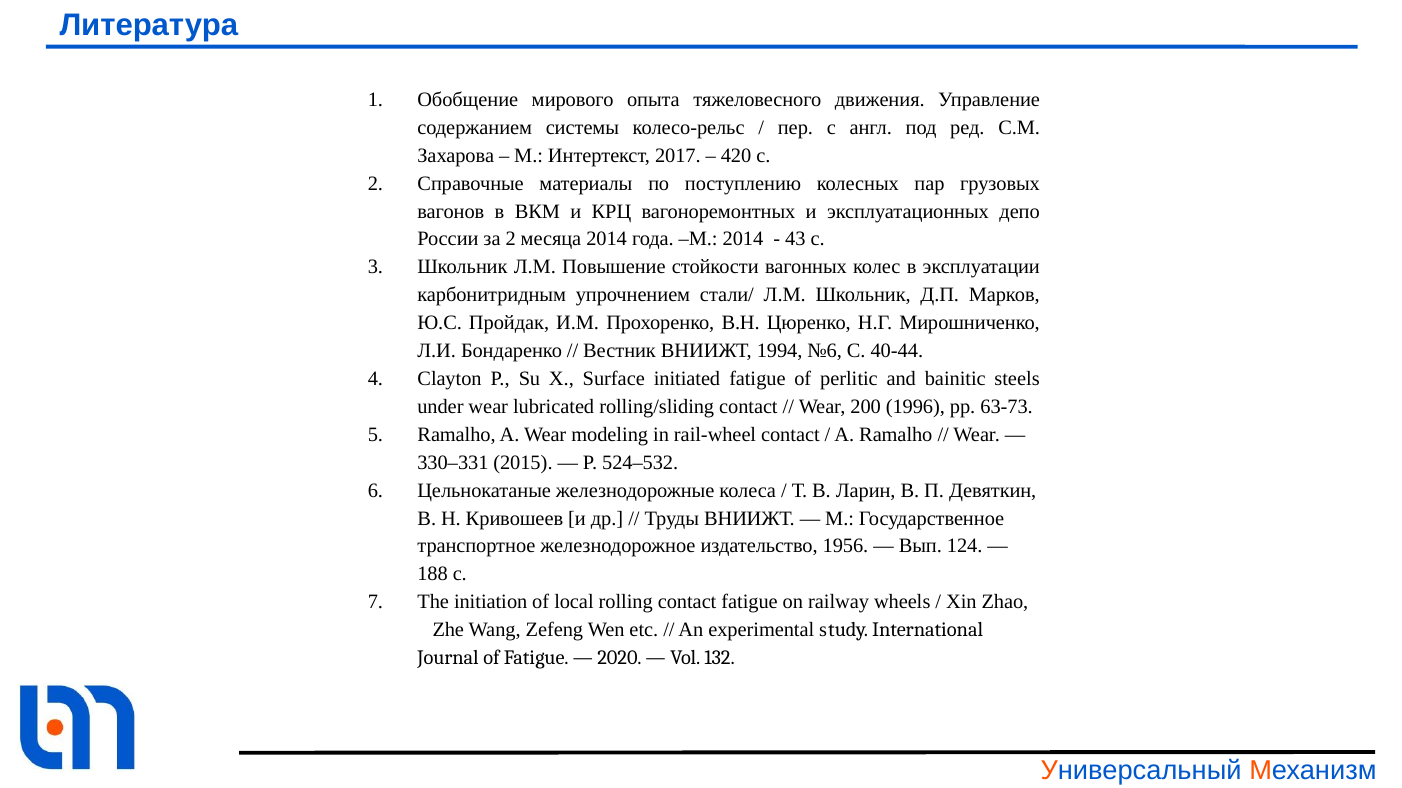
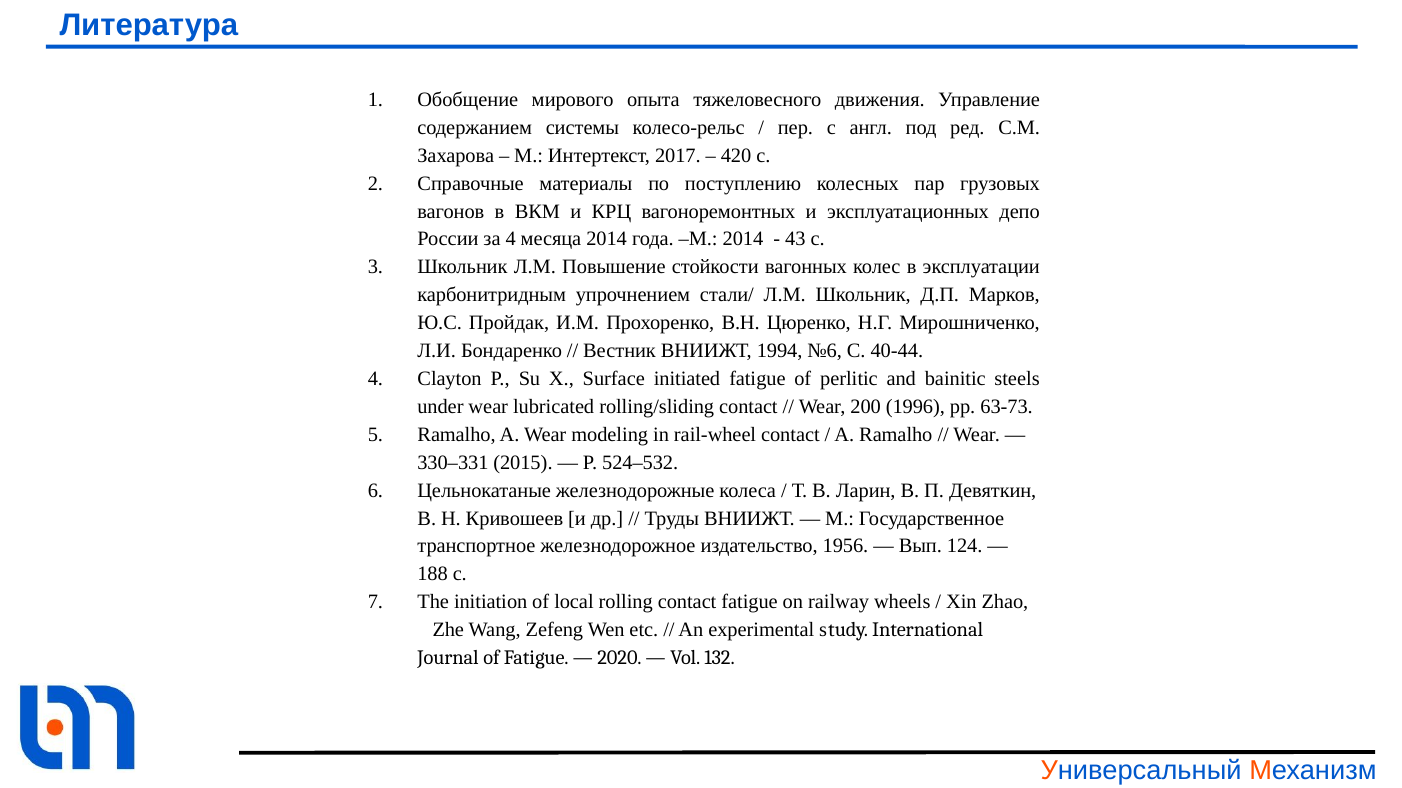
за 2: 2 -> 4
